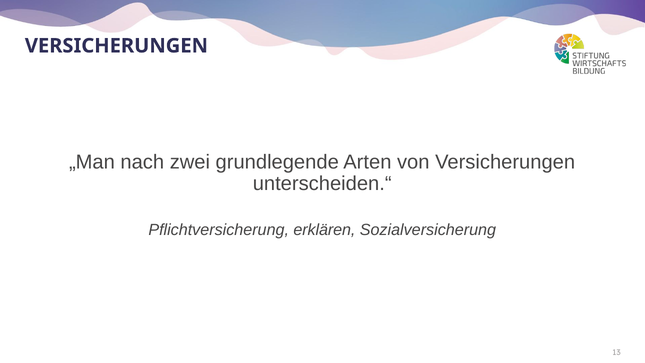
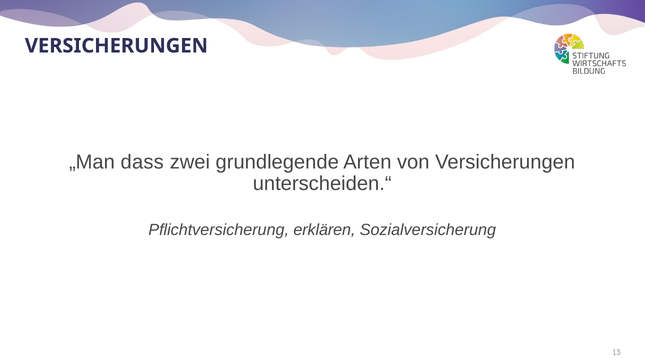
nach: nach -> dass
